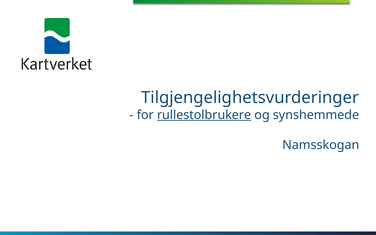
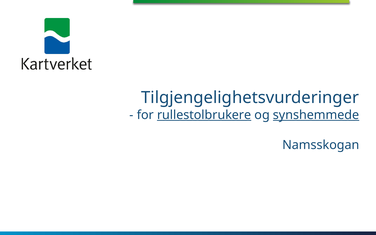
synshemmede underline: none -> present
